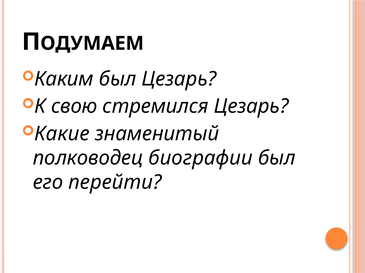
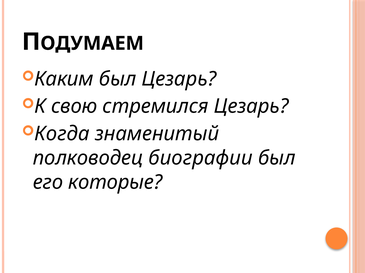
Какие: Какие -> Когда
перейти: перейти -> которые
